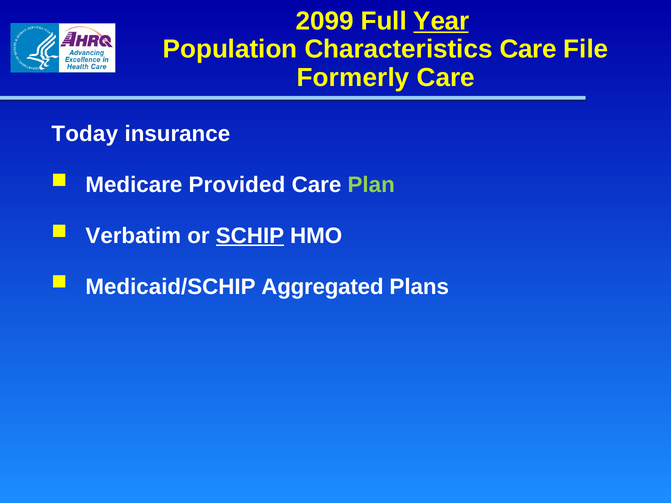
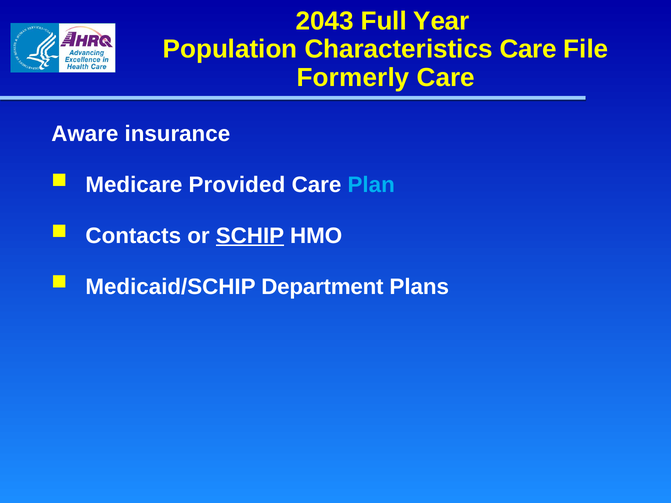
2099: 2099 -> 2043
Year underline: present -> none
Today: Today -> Aware
Plan colour: light green -> light blue
Verbatim: Verbatim -> Contacts
Aggregated: Aggregated -> Department
